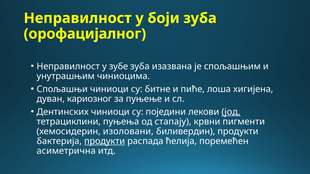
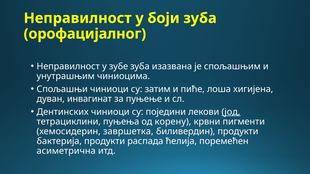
битне: битне -> затим
кариозног: кариозног -> инвагинат
стапају: стапају -> корену
изоловани: изоловани -> завршетка
продукти at (105, 141) underline: present -> none
